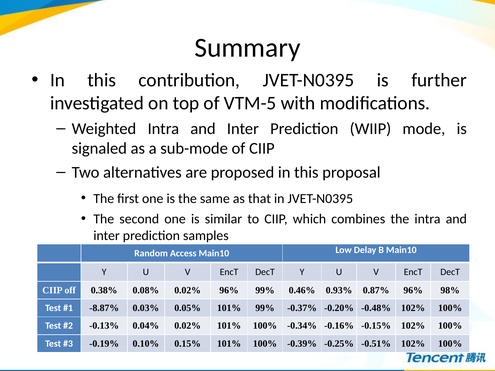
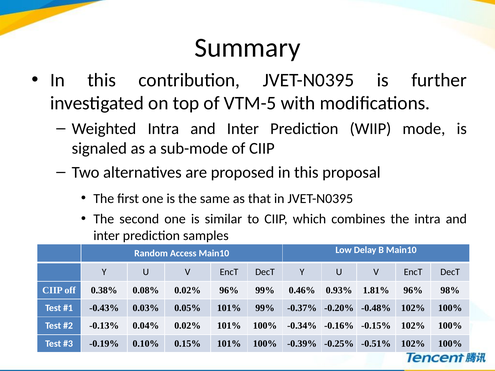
0.87%: 0.87% -> 1.81%
-8.87%: -8.87% -> -0.43%
